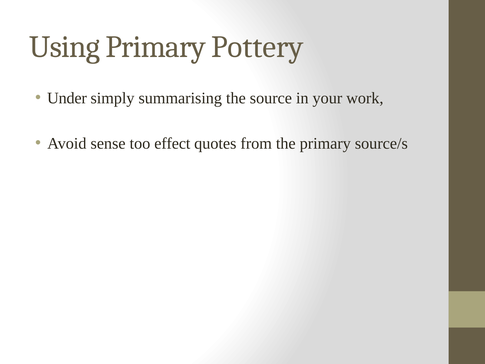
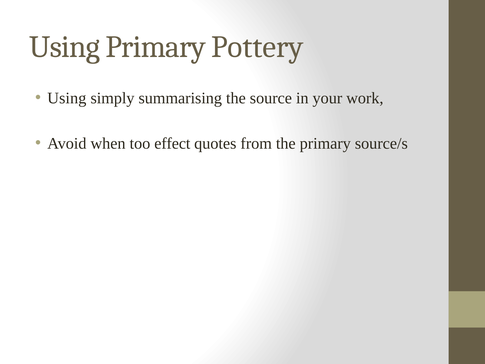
Under at (67, 98): Under -> Using
sense: sense -> when
